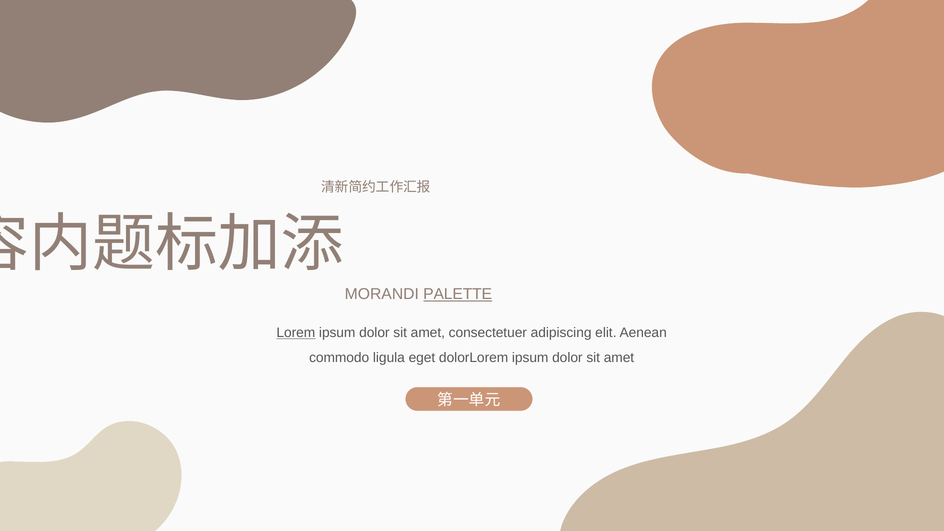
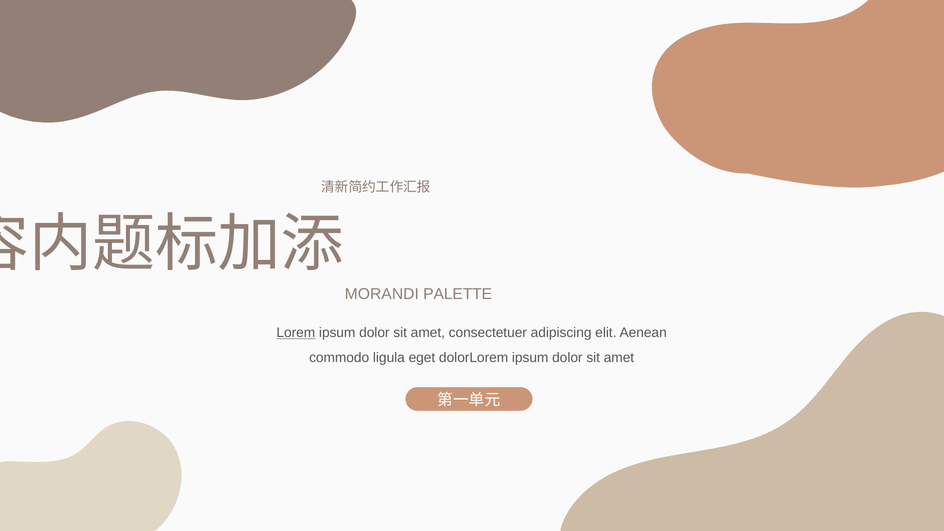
PALETTE underline: present -> none
